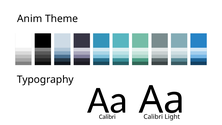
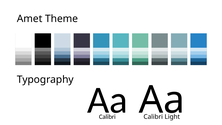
Anim: Anim -> Amet
